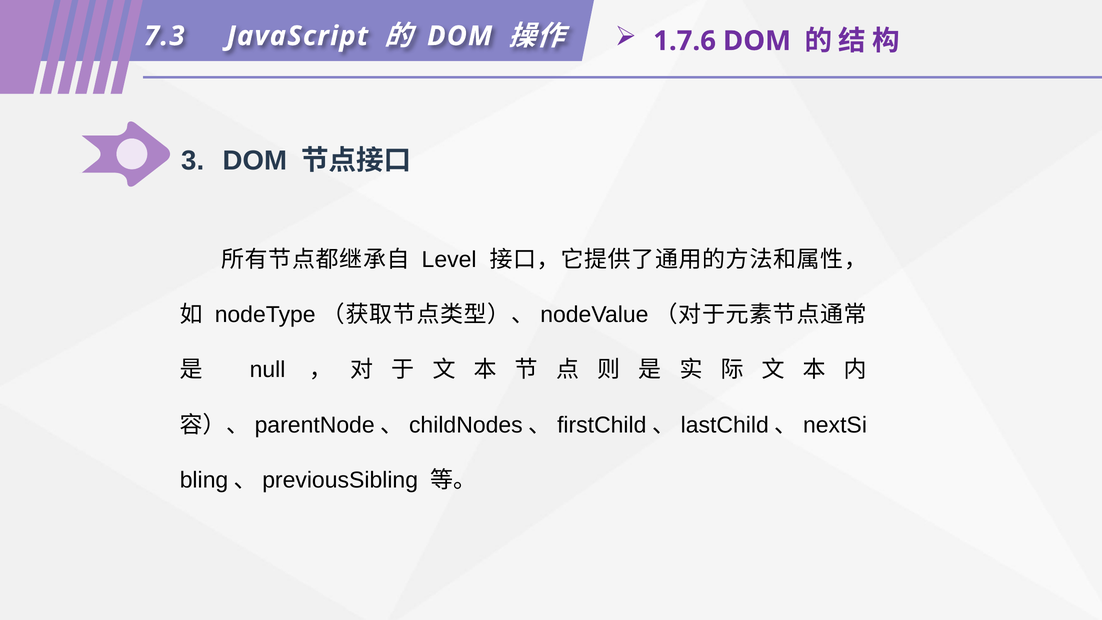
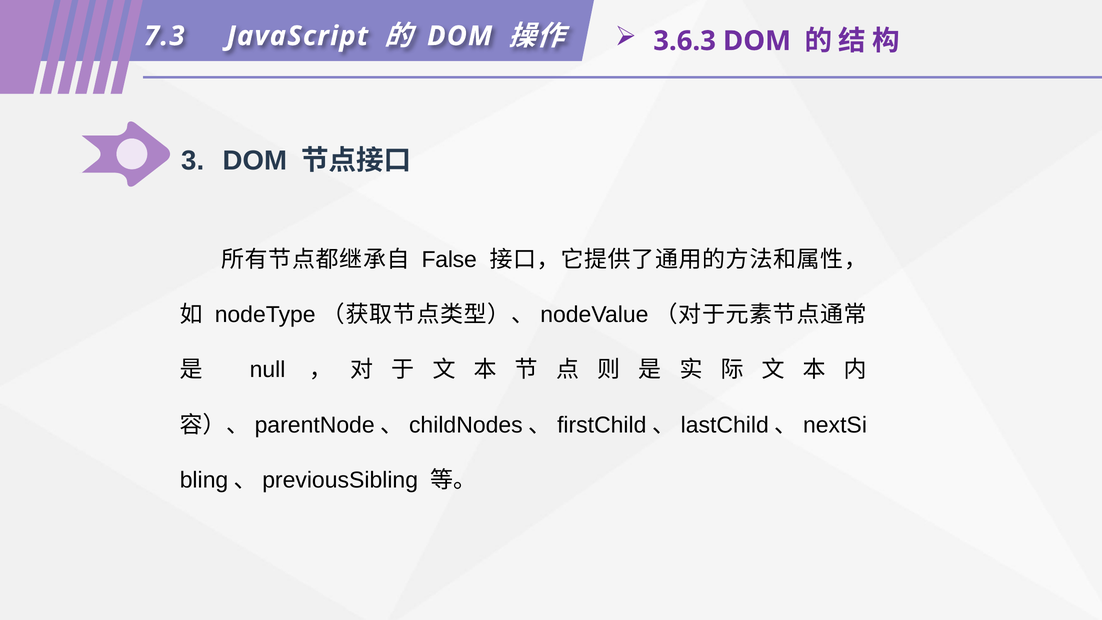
1.7.6: 1.7.6 -> 3.6.3
Level: Level -> False
